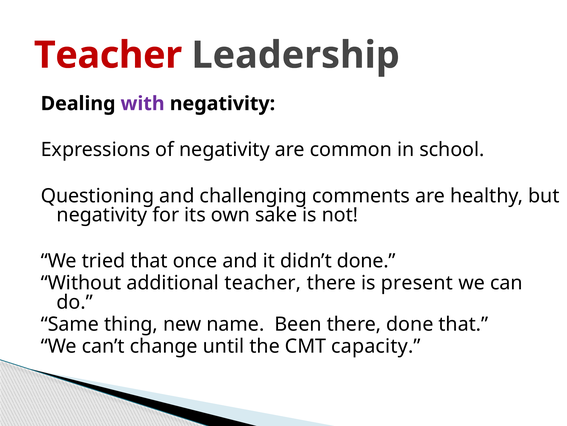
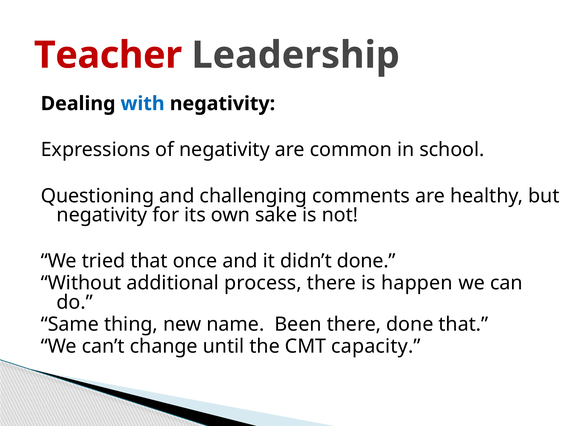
with colour: purple -> blue
additional teacher: teacher -> process
present: present -> happen
